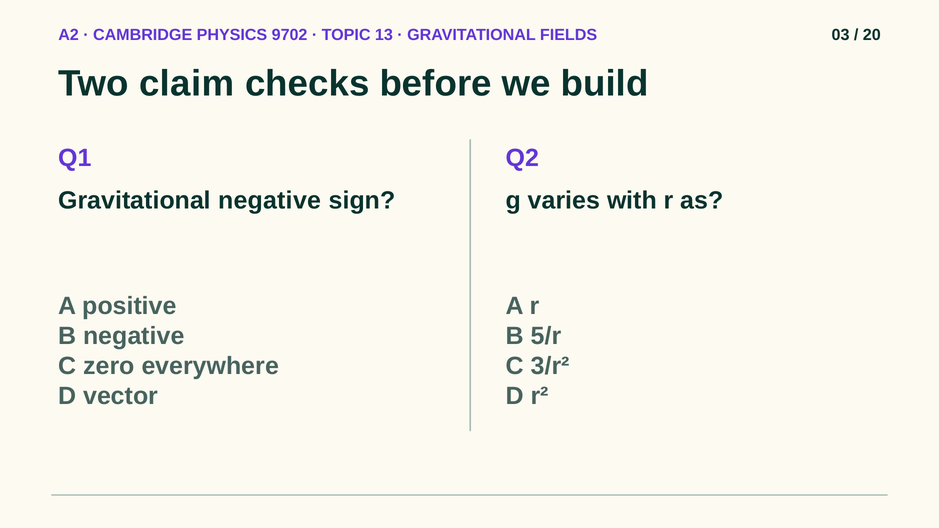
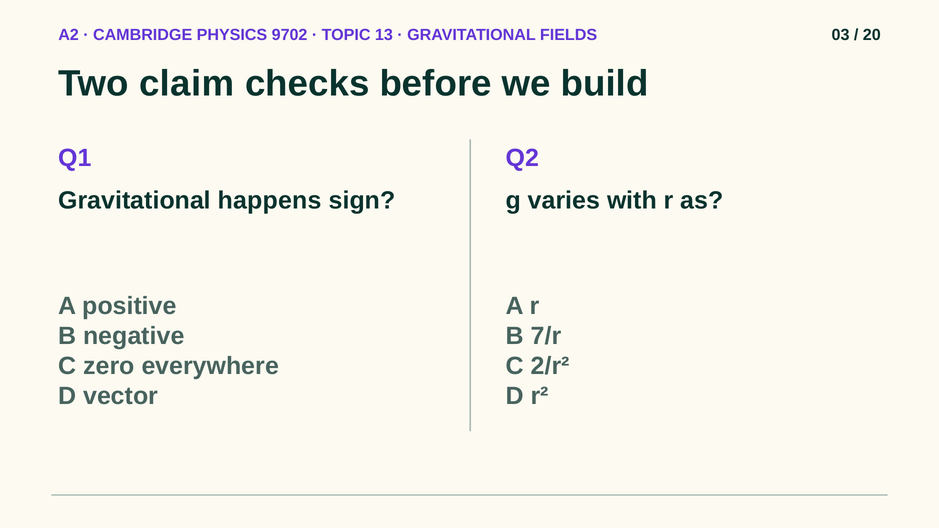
Gravitational negative: negative -> happens
5/r: 5/r -> 7/r
3/r²: 3/r² -> 2/r²
